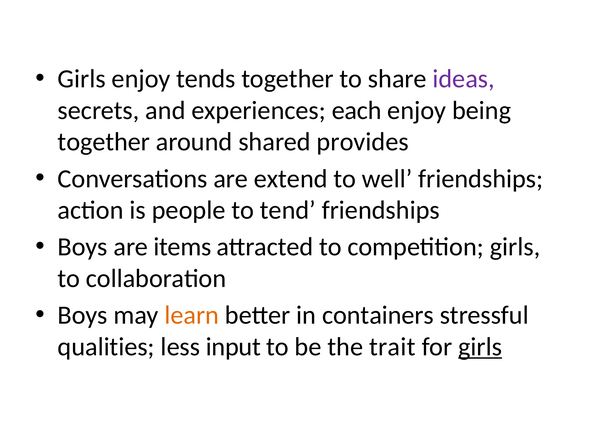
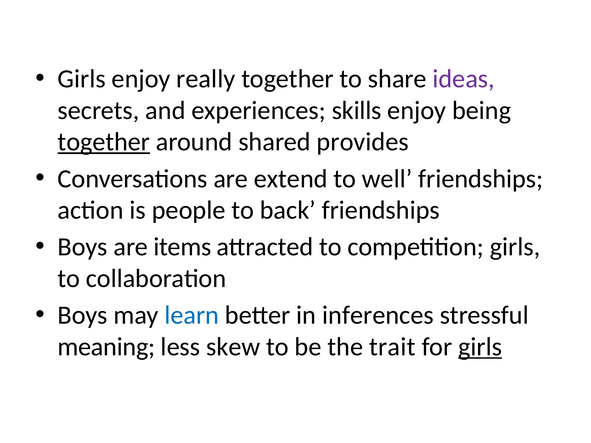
tends: tends -> really
each: each -> skills
together at (104, 142) underline: none -> present
tend: tend -> back
learn colour: orange -> blue
containers: containers -> inferences
qualities: qualities -> meaning
input: input -> skew
